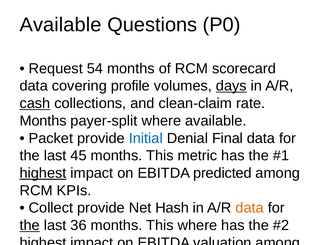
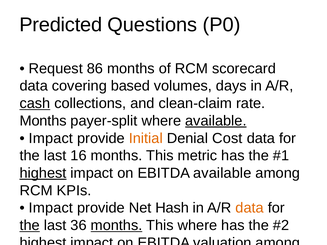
Available at (61, 25): Available -> Predicted
54: 54 -> 86
profile: profile -> based
days underline: present -> none
available at (216, 121) underline: none -> present
Packet at (51, 138): Packet -> Impact
Initial colour: blue -> orange
Denial Final: Final -> Cost
45: 45 -> 16
EBITDA predicted: predicted -> available
Collect at (51, 208): Collect -> Impact
months at (116, 226) underline: none -> present
